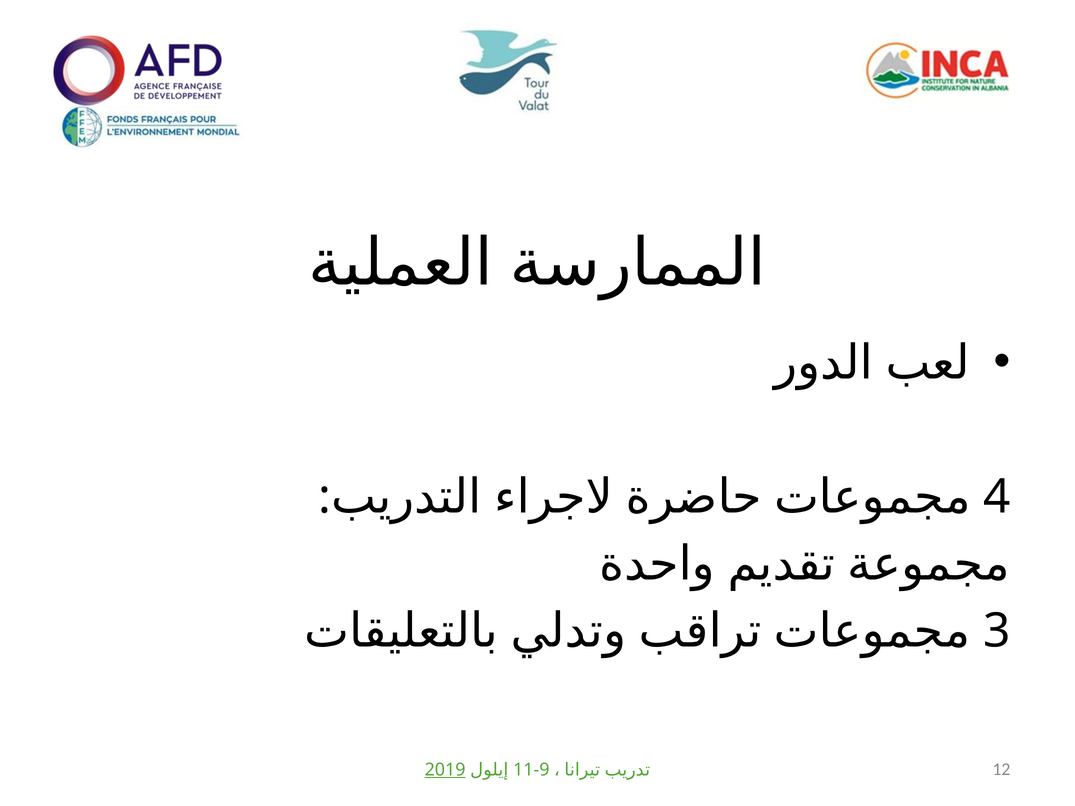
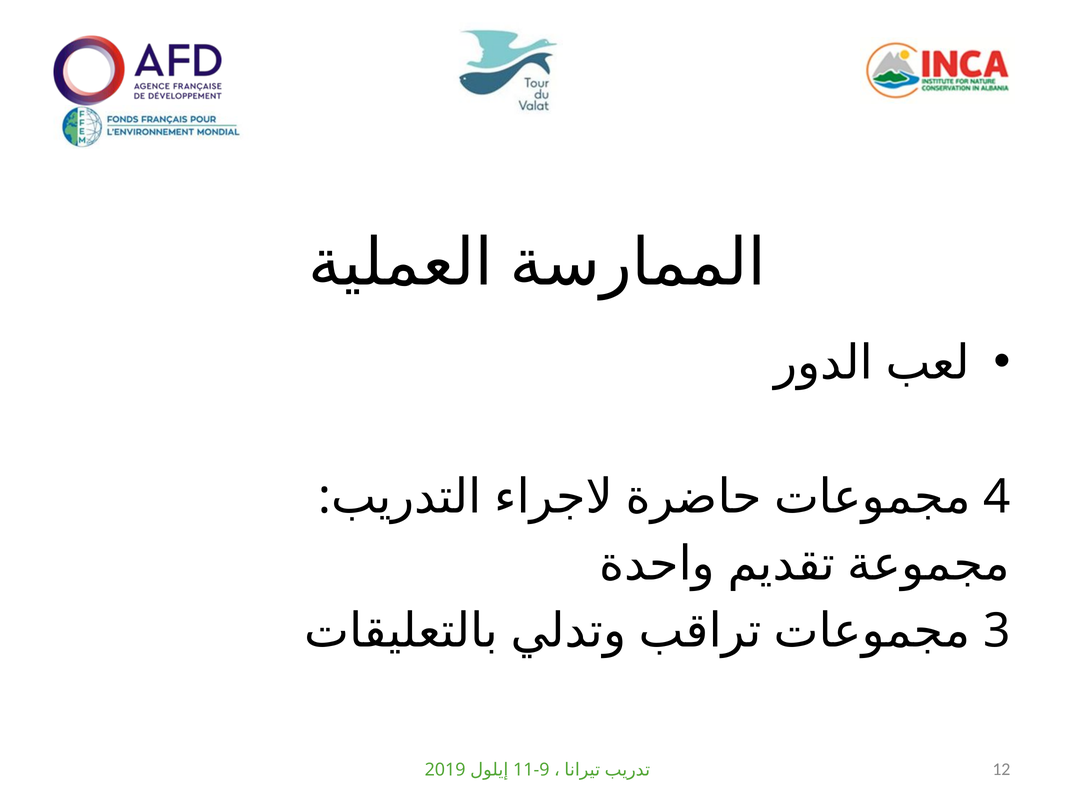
2019 underline: present -> none
